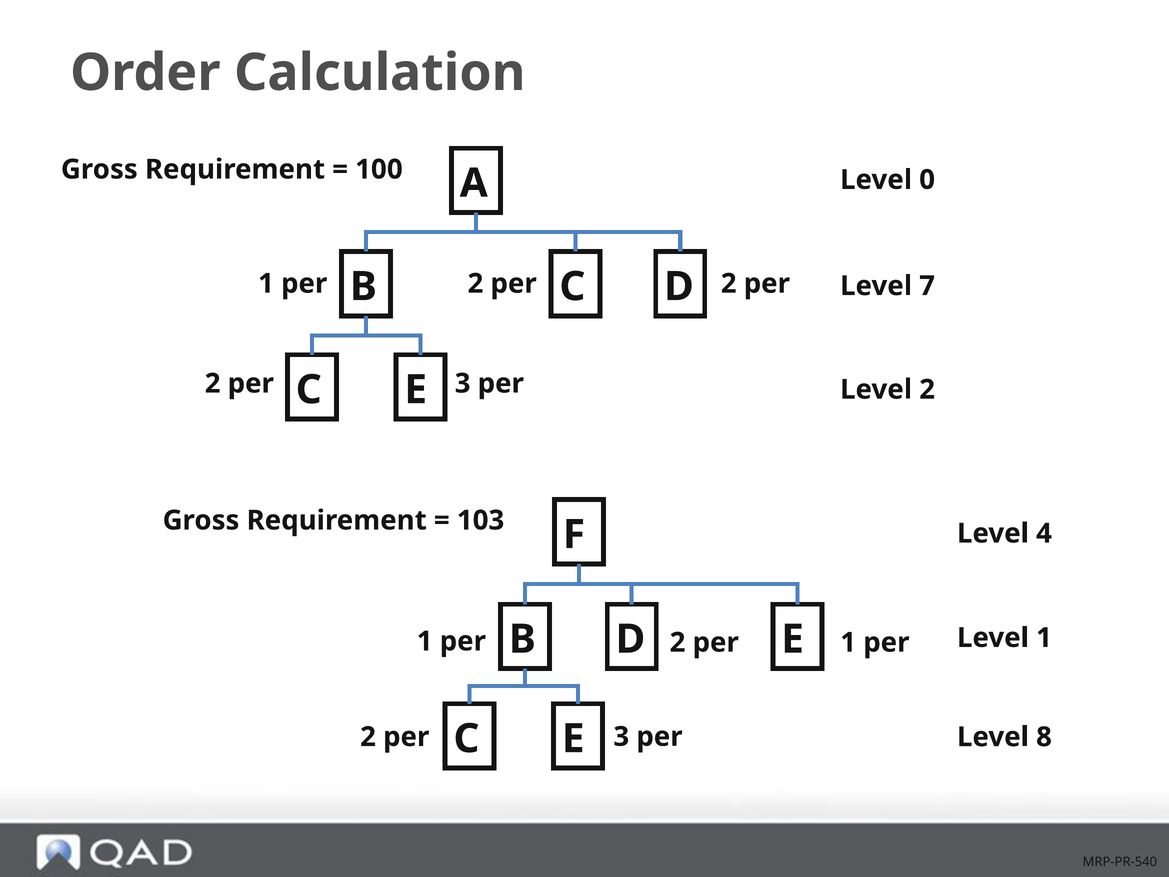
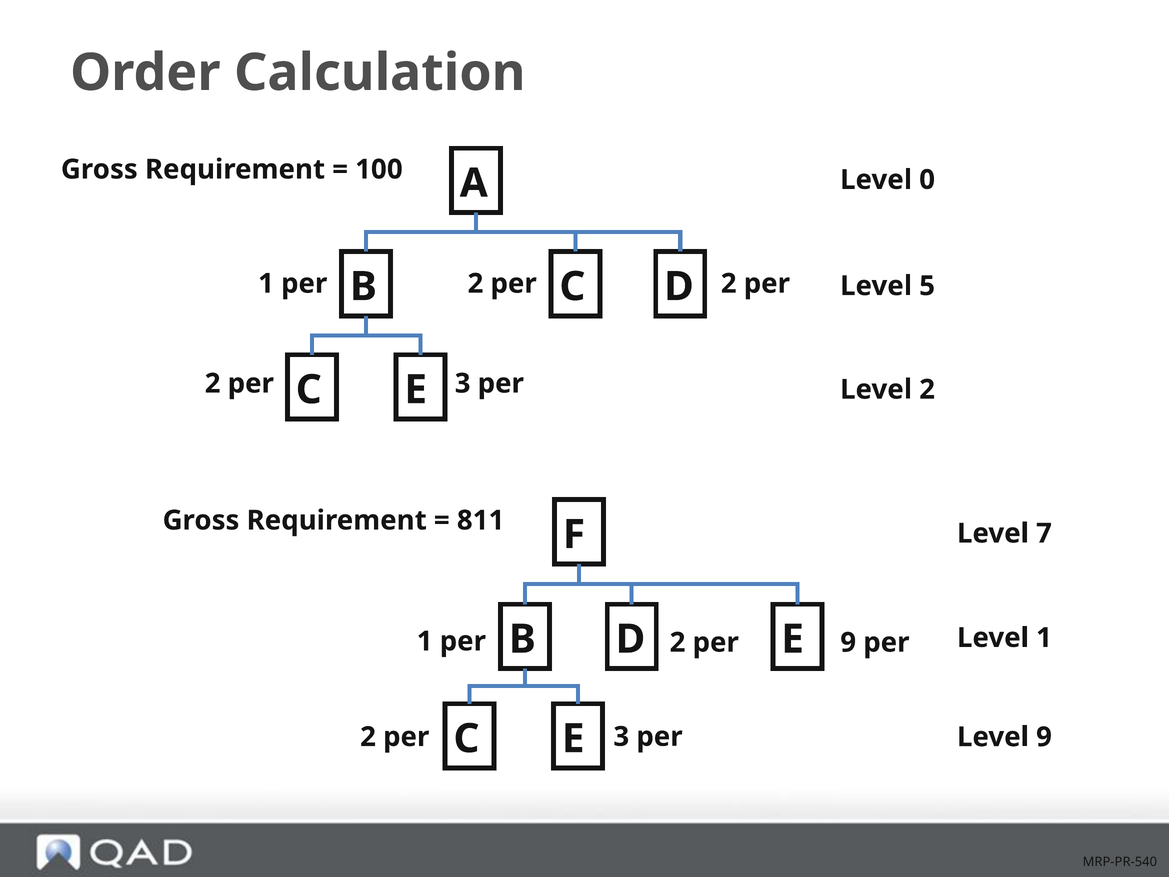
7: 7 -> 5
103: 103 -> 811
4: 4 -> 7
per 1: 1 -> 9
Level 8: 8 -> 9
